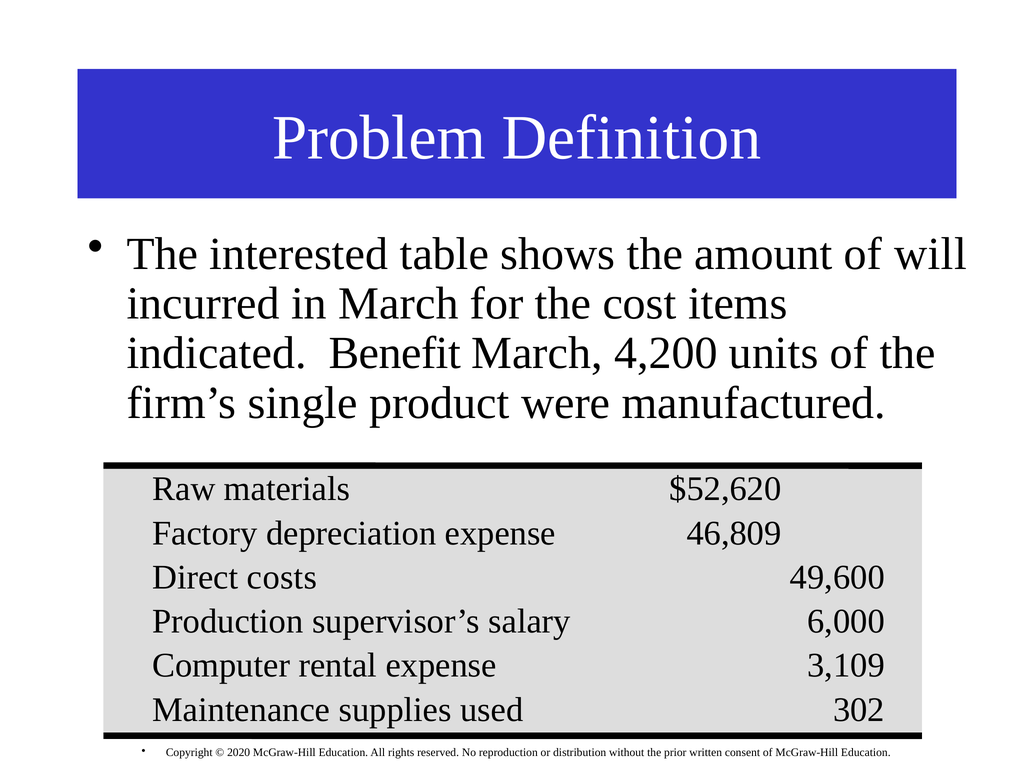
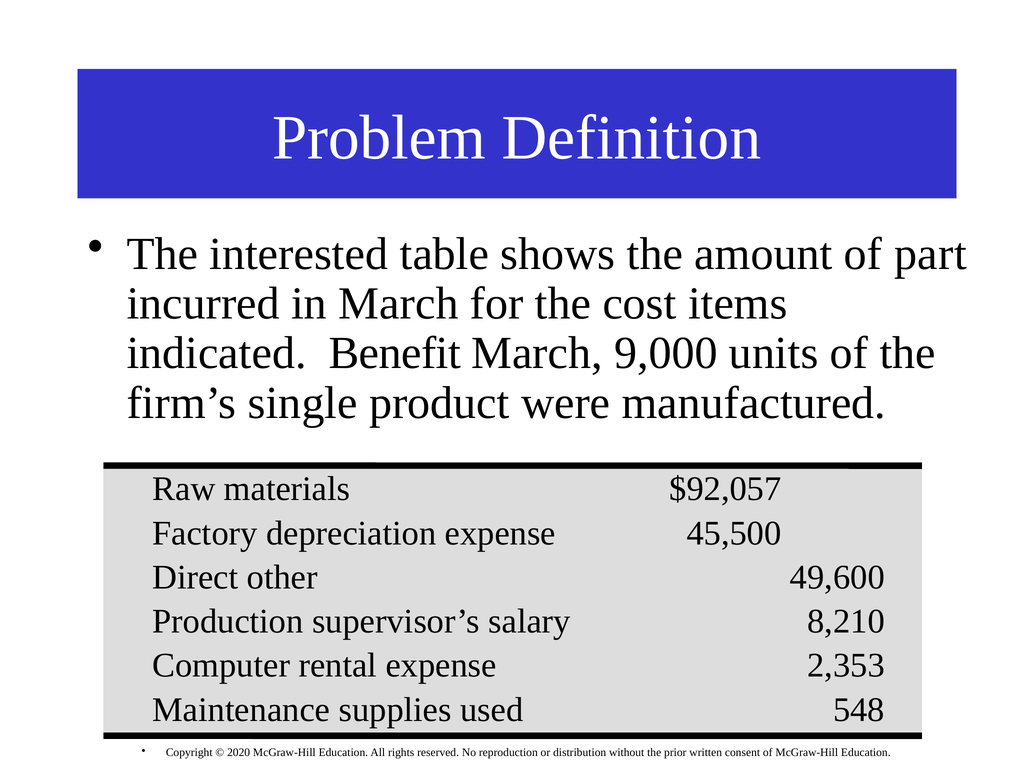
will: will -> part
4,200: 4,200 -> 9,000
$52,620: $52,620 -> $92,057
46,809: 46,809 -> 45,500
costs: costs -> other
6,000: 6,000 -> 8,210
3,109: 3,109 -> 2,353
302: 302 -> 548
